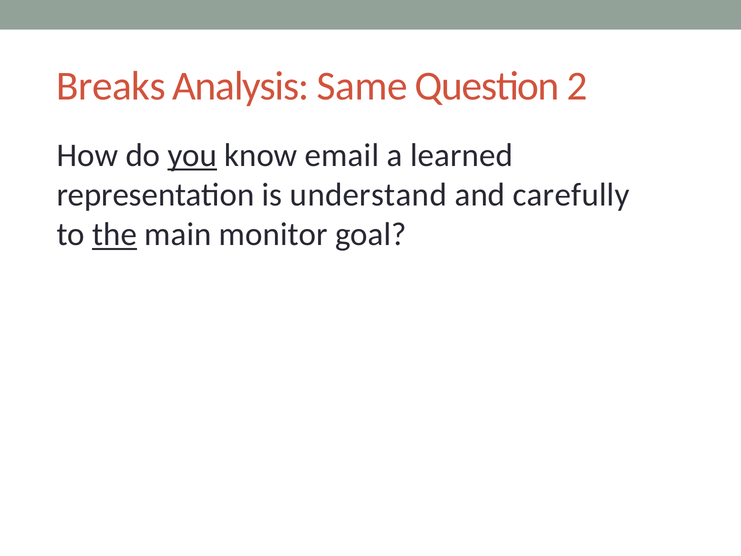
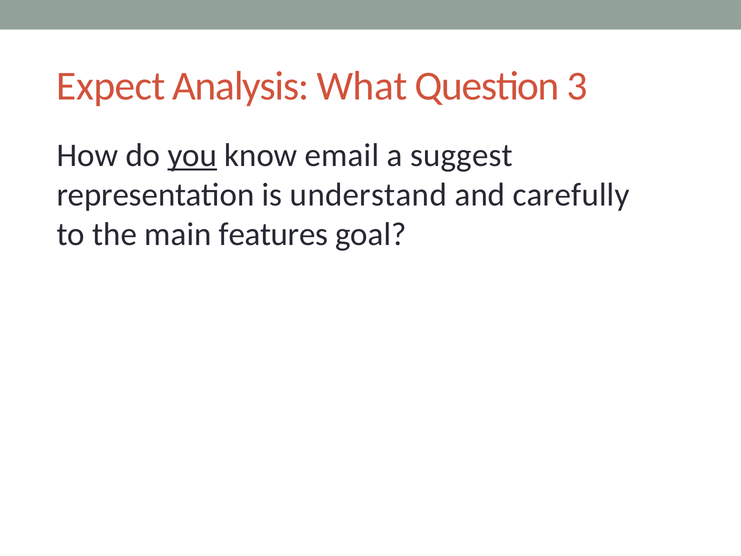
Breaks: Breaks -> Expect
Same: Same -> What
2: 2 -> 3
learned: learned -> suggest
the underline: present -> none
monitor: monitor -> features
